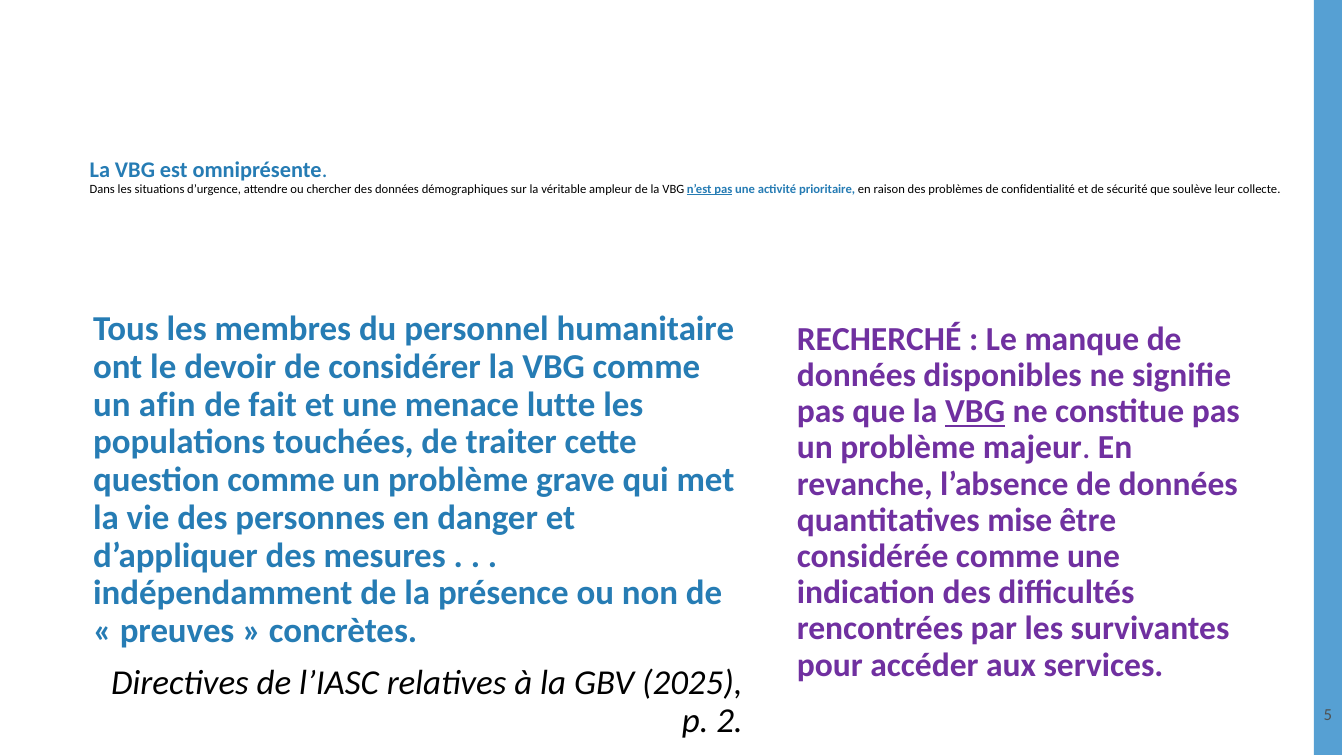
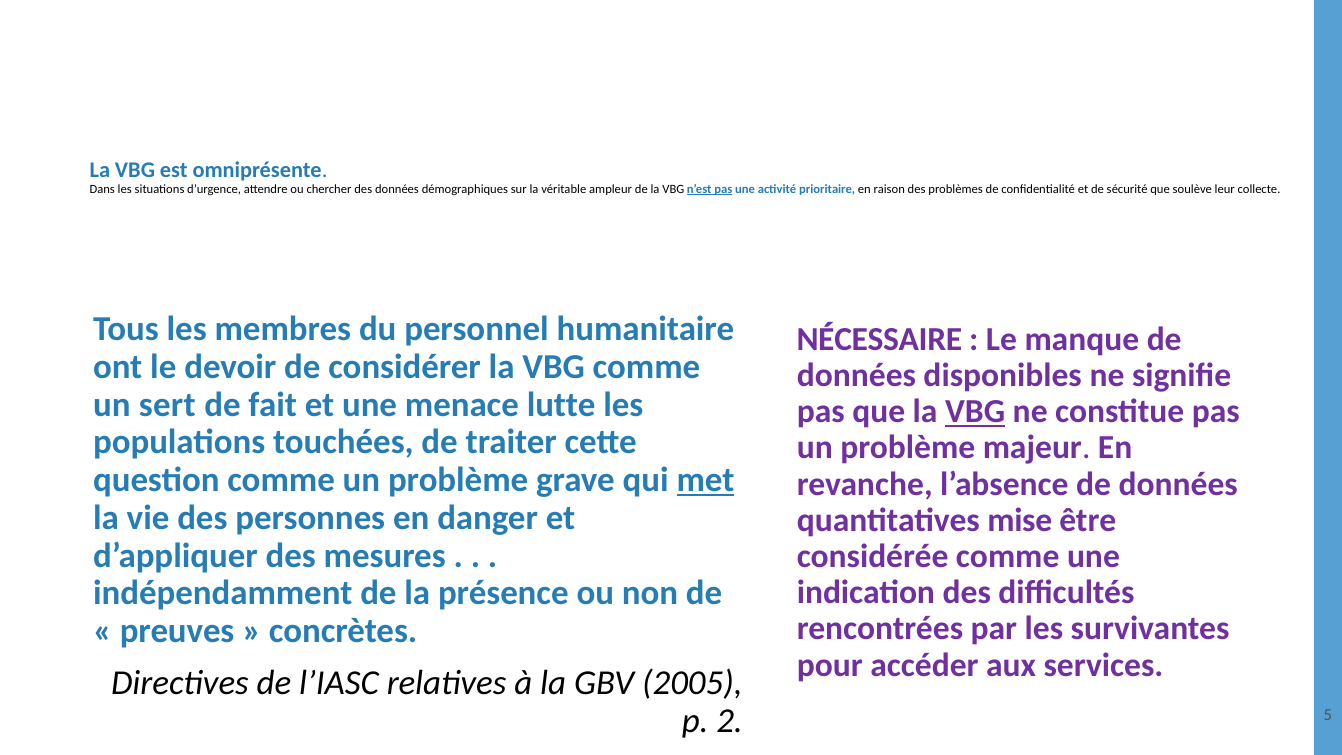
RECHERCHÉ: RECHERCHÉ -> NÉCESSAIRE
afin: afin -> sert
met underline: none -> present
2025: 2025 -> 2005
